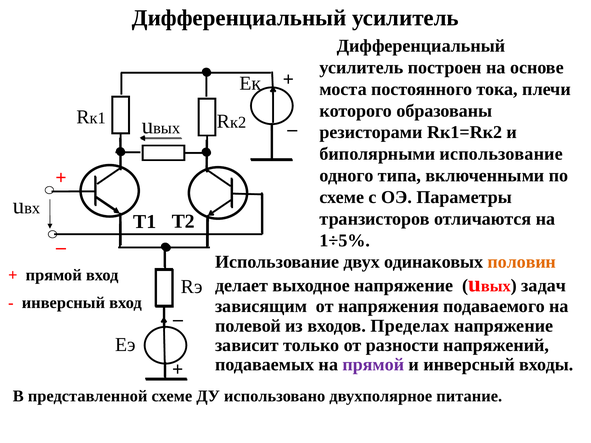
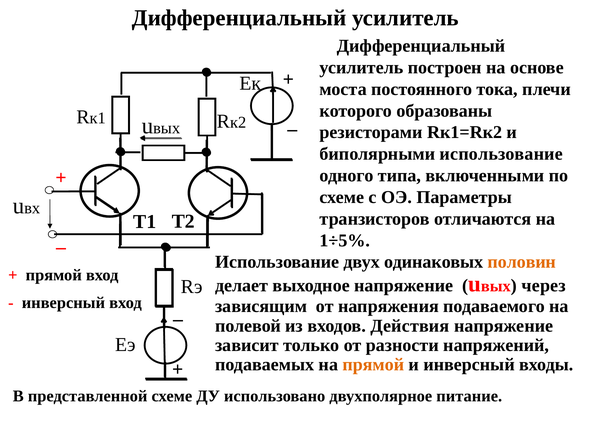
задач: задач -> через
Пределах: Пределах -> Действия
прямой at (373, 365) colour: purple -> orange
